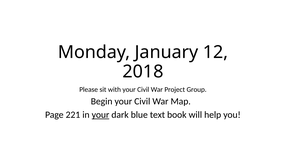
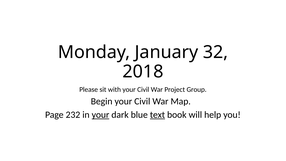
12: 12 -> 32
221: 221 -> 232
text underline: none -> present
